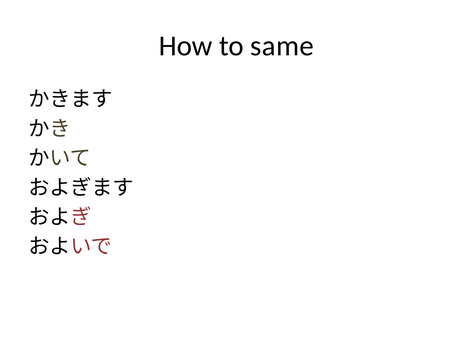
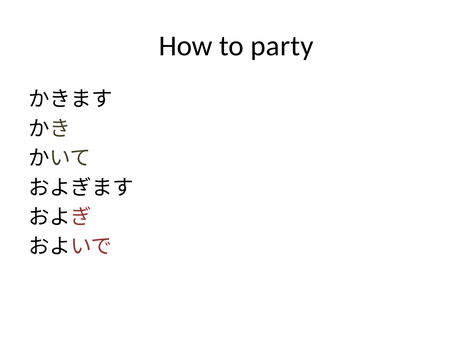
same: same -> party
